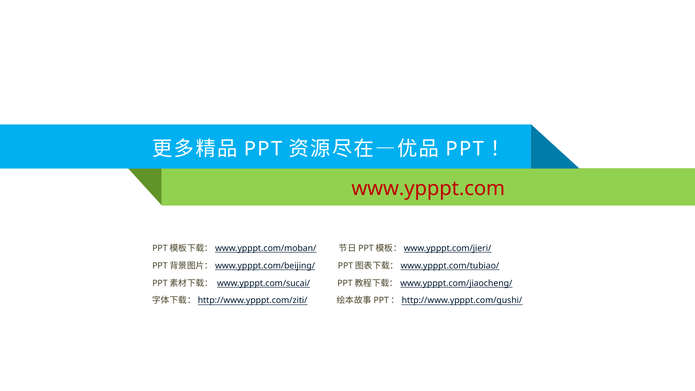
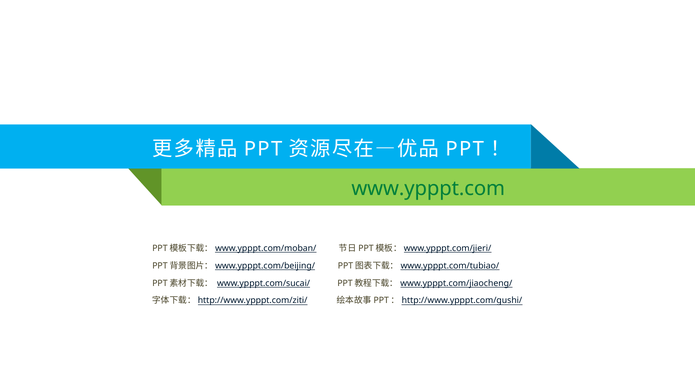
www.ypppt.com colour: red -> green
